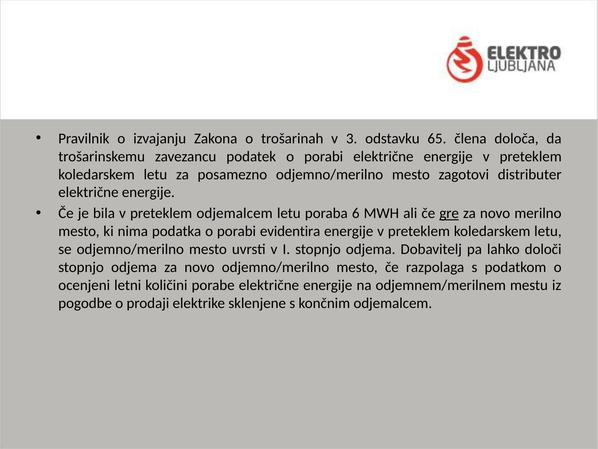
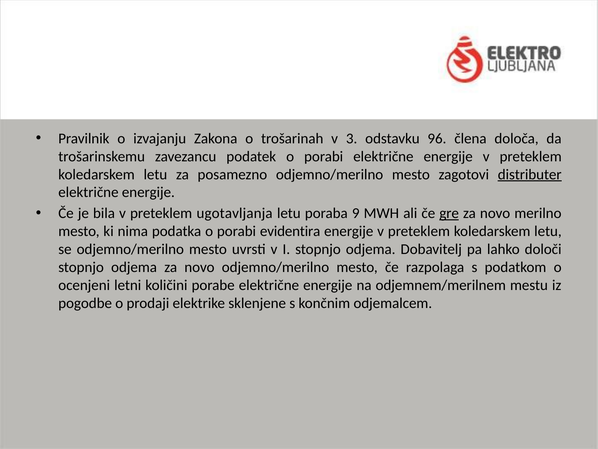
65: 65 -> 96
distributer underline: none -> present
preteklem odjemalcem: odjemalcem -> ugotavljanja
6: 6 -> 9
